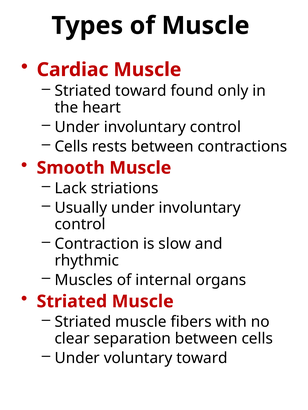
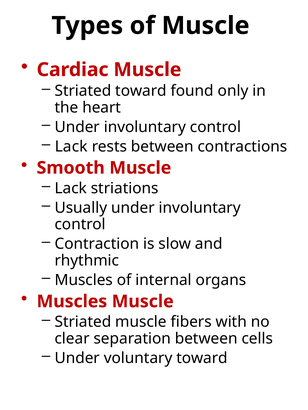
Cells at (71, 147): Cells -> Lack
Striated at (72, 302): Striated -> Muscles
